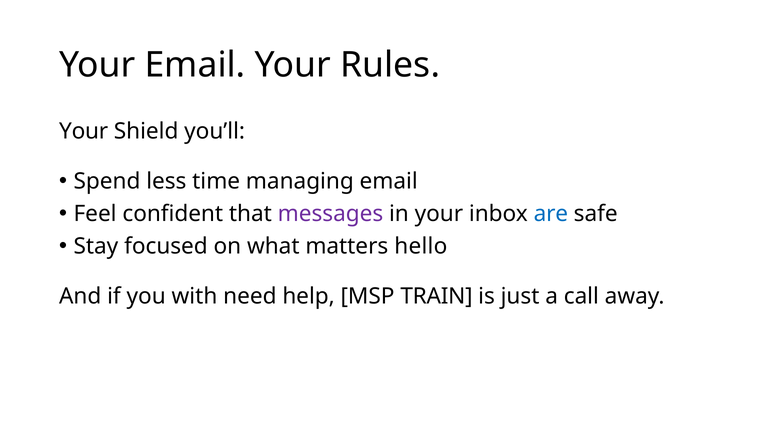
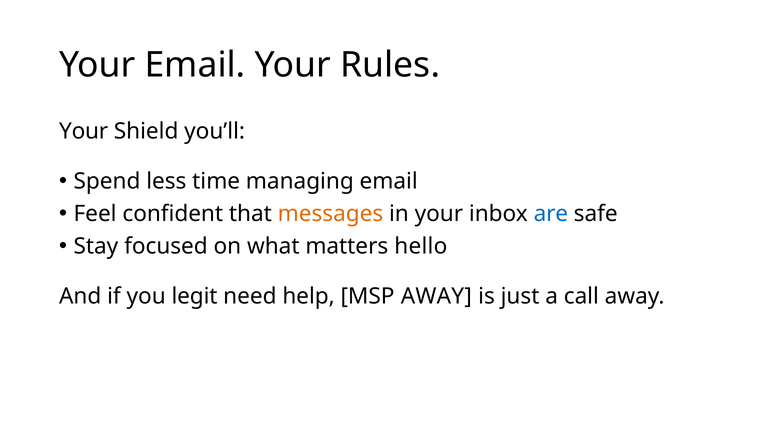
messages colour: purple -> orange
with: with -> legit
MSP TRAIN: TRAIN -> AWAY
